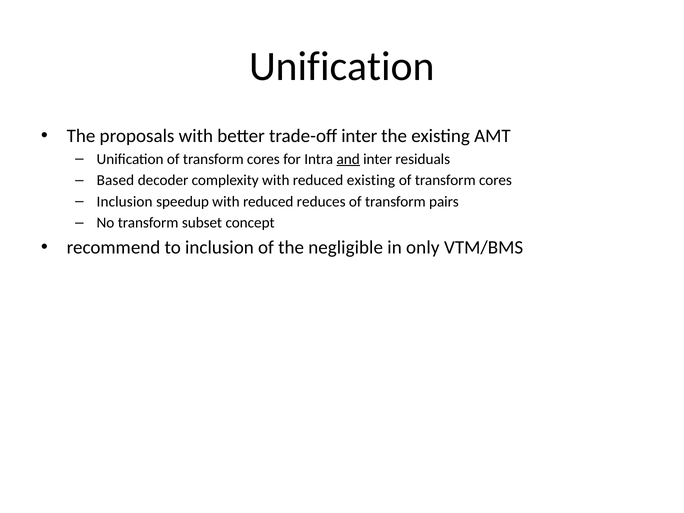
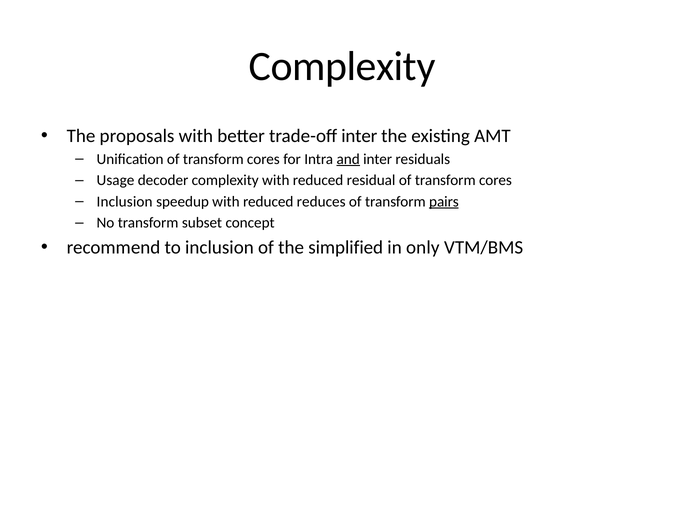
Unification at (342, 66): Unification -> Complexity
Based: Based -> Usage
reduced existing: existing -> residual
pairs underline: none -> present
negligible: negligible -> simplified
